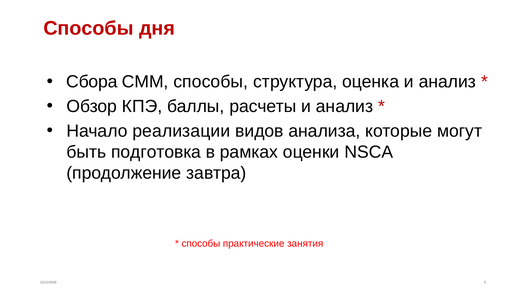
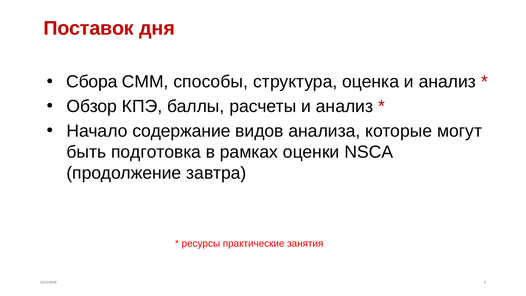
Способы at (89, 28): Способы -> Поставок
реализации: реализации -> содержание
способы at (201, 244): способы -> ресурсы
